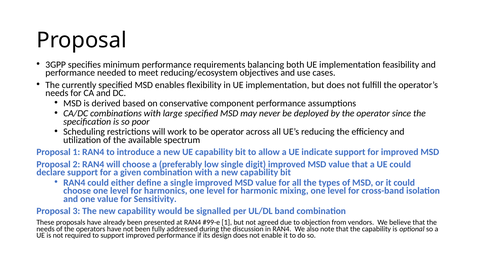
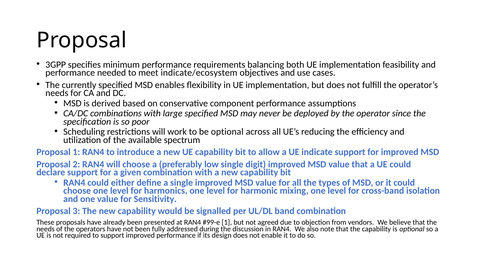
reducing/ecosystem: reducing/ecosystem -> indicate/ecosystem
be operator: operator -> optional
